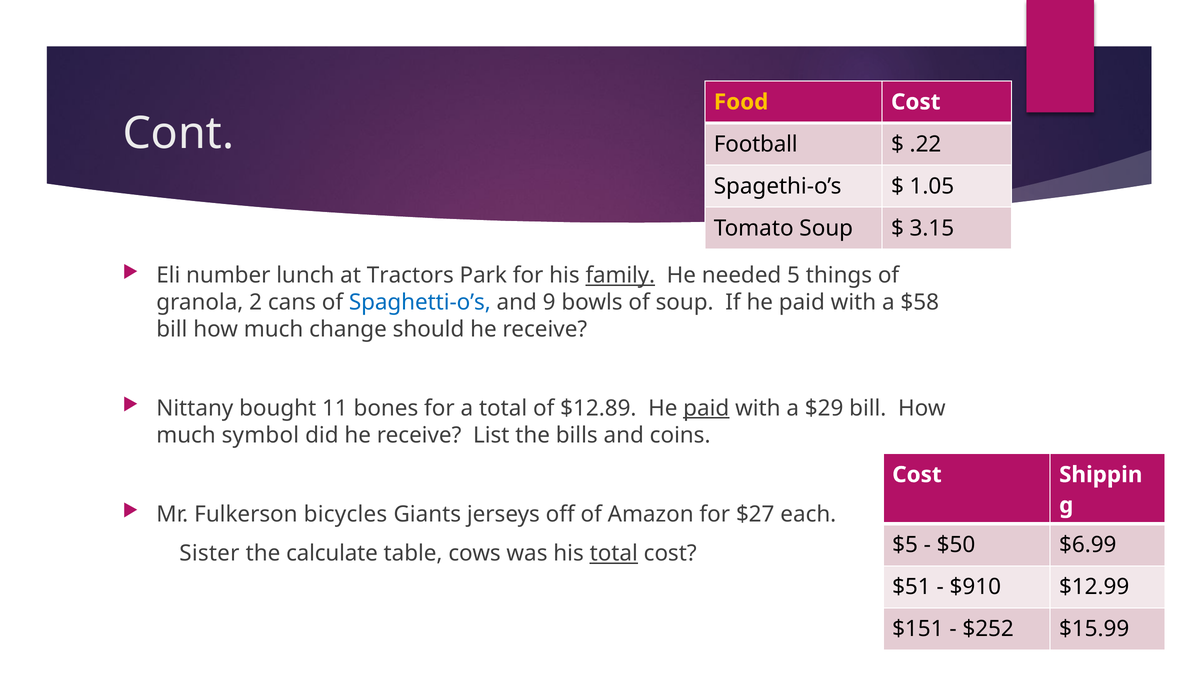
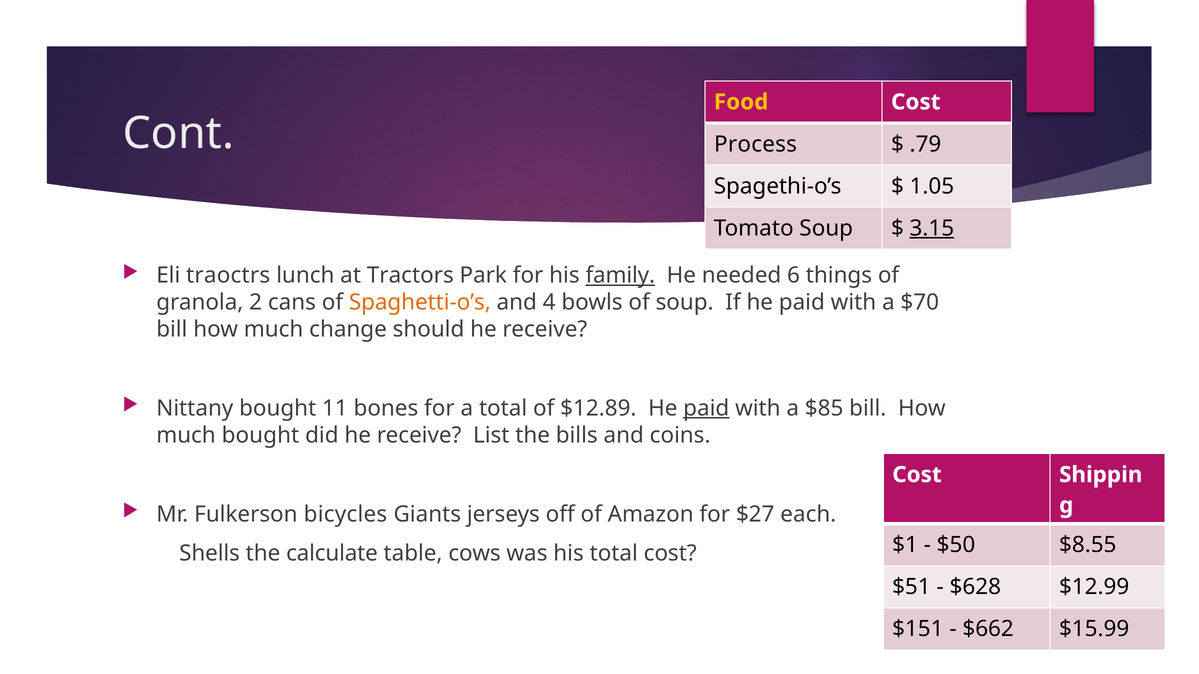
Football: Football -> Process
.22: .22 -> .79
3.15 underline: none -> present
number: number -> traoctrs
5: 5 -> 6
Spaghetti-o’s colour: blue -> orange
9: 9 -> 4
$58: $58 -> $70
$29: $29 -> $85
much symbol: symbol -> bought
$5: $5 -> $1
$6.99: $6.99 -> $8.55
Sister: Sister -> Shells
total at (614, 554) underline: present -> none
$910: $910 -> $628
$252: $252 -> $662
